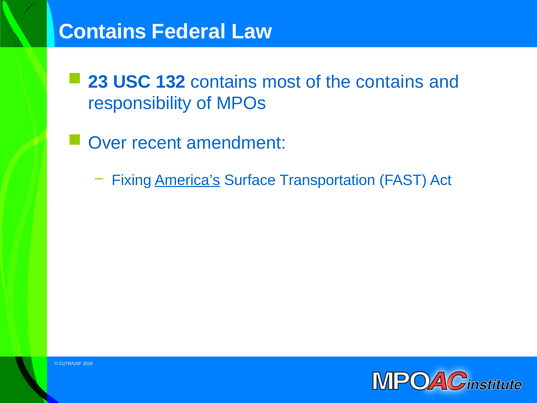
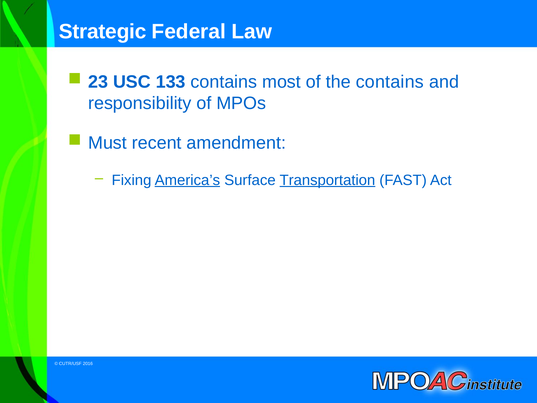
Contains at (103, 31): Contains -> Strategic
132: 132 -> 133
Over: Over -> Must
Transportation underline: none -> present
